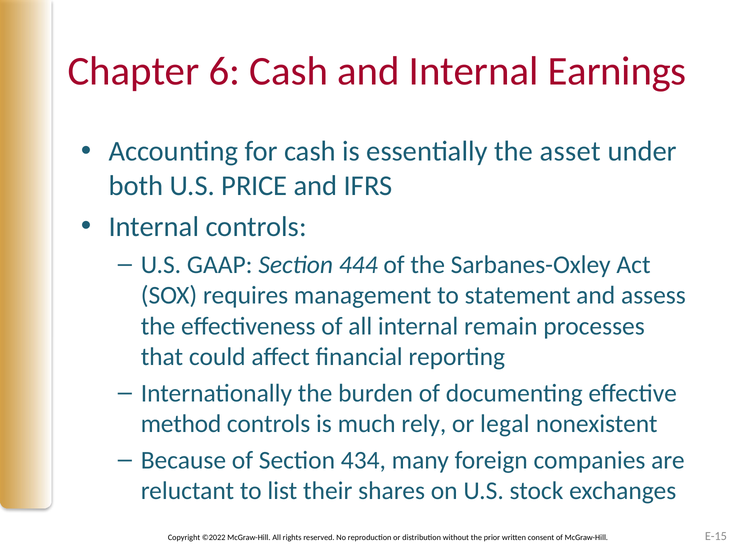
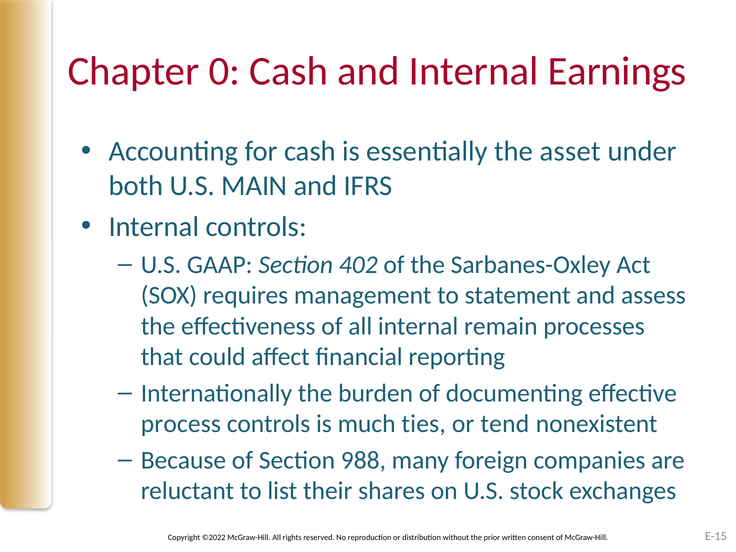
6: 6 -> 0
PRICE: PRICE -> MAIN
444: 444 -> 402
method: method -> process
rely: rely -> ties
legal: legal -> tend
434: 434 -> 988
